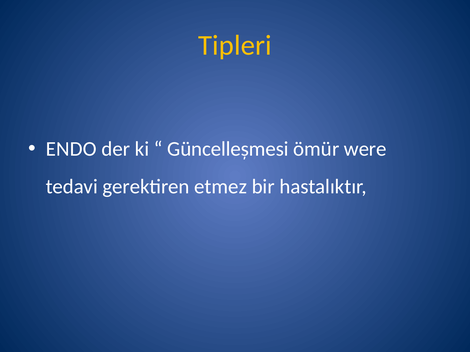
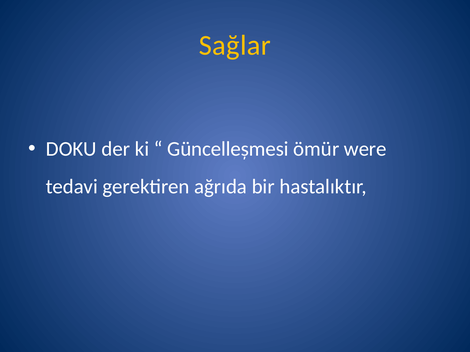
Tipleri: Tipleri -> Sağlar
ENDO: ENDO -> DOKU
etmez: etmez -> ağrıda
